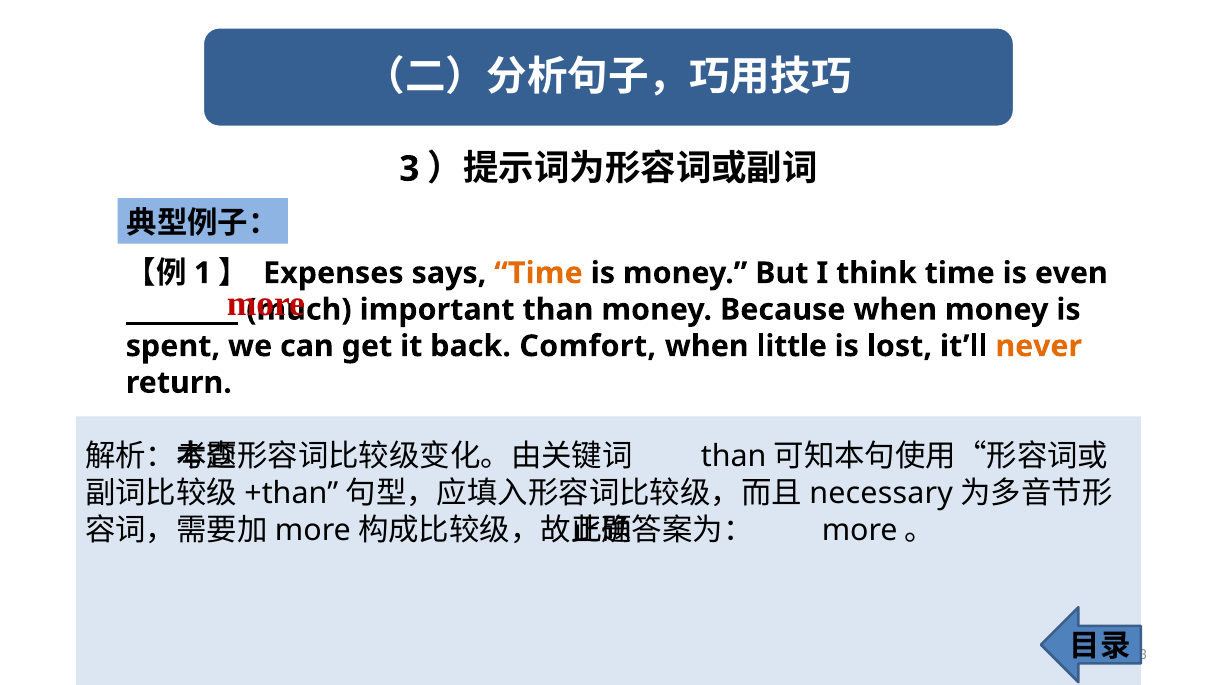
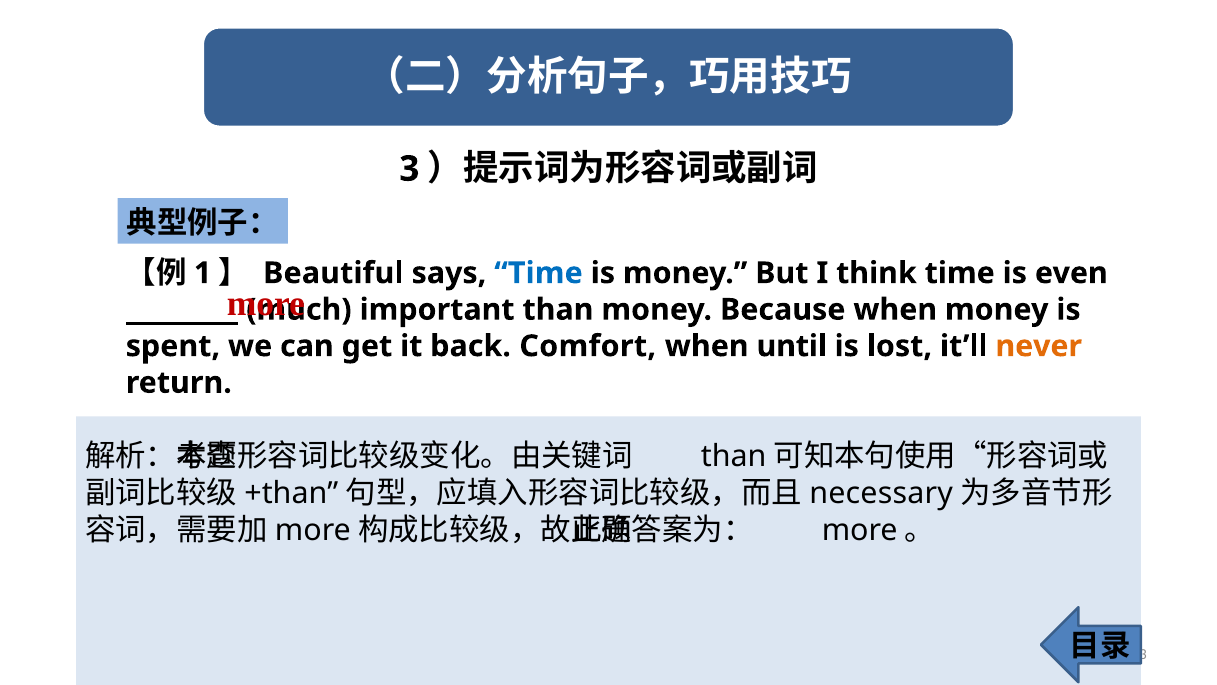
Expenses: Expenses -> Beautiful
Time at (539, 273) colour: orange -> blue
little: little -> until
